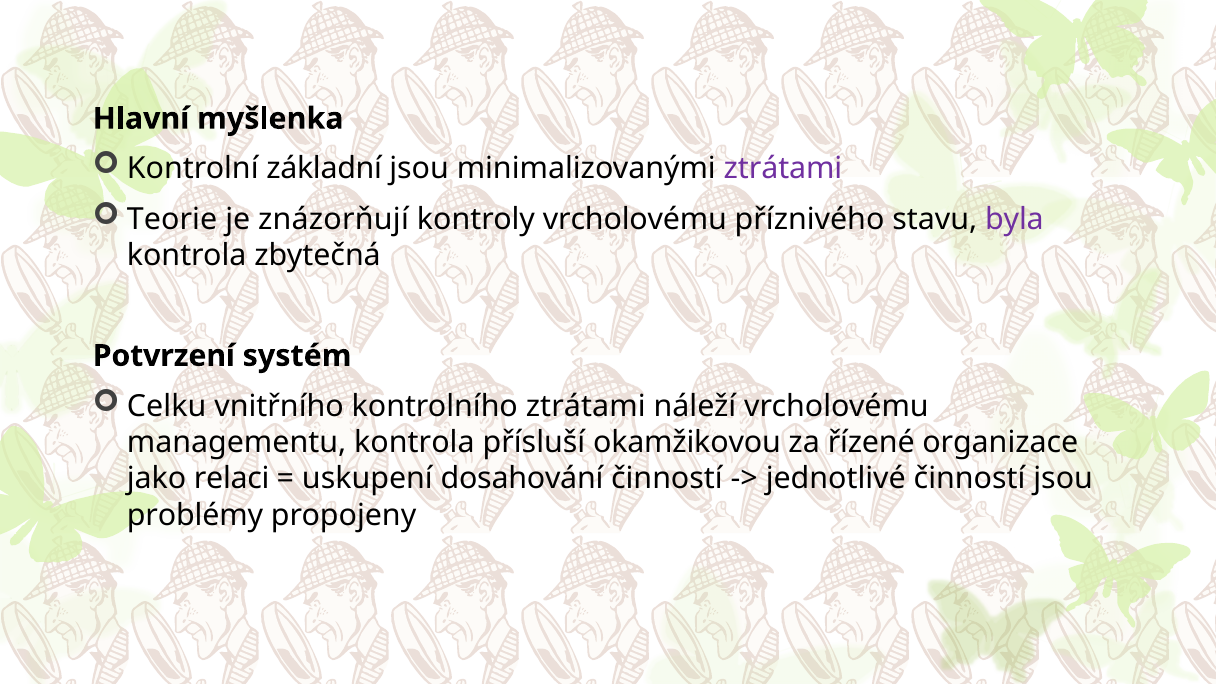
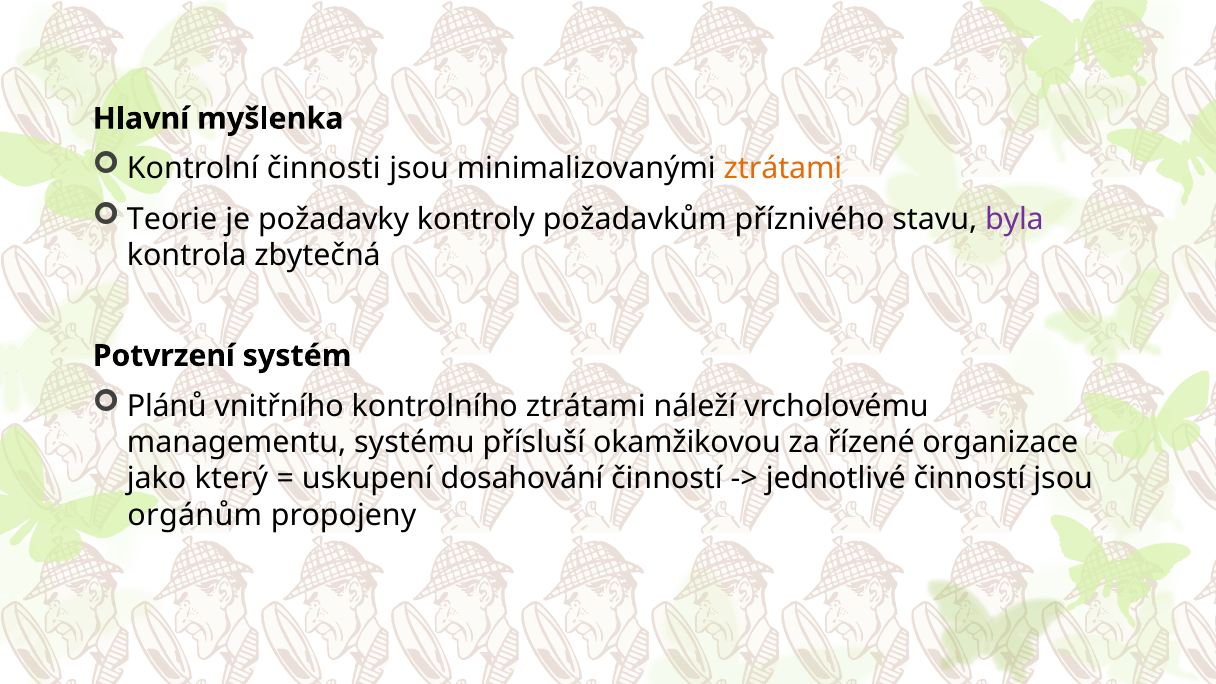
základní: základní -> činnosti
ztrátami at (783, 169) colour: purple -> orange
znázorňují: znázorňují -> požadavky
kontroly vrcholovému: vrcholovému -> požadavkům
Celku: Celku -> Plánů
managementu kontrola: kontrola -> systému
relaci: relaci -> který
problémy: problémy -> orgánům
